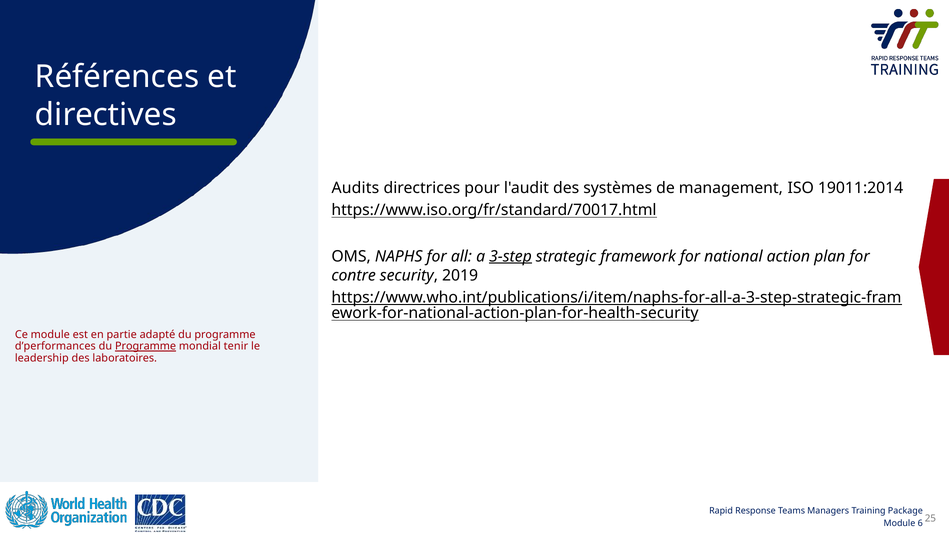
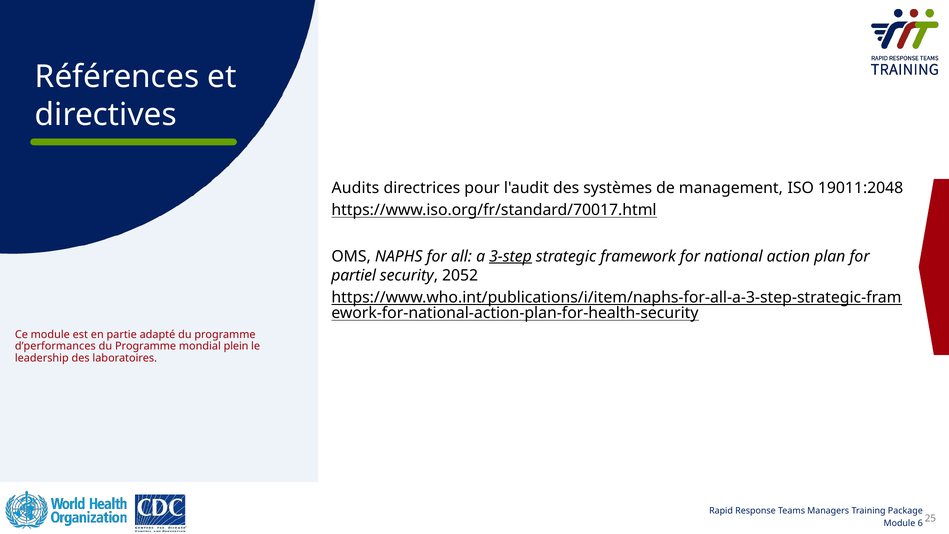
19011:2014: 19011:2014 -> 19011:2048
contre: contre -> partiel
2019: 2019 -> 2052
Programme at (146, 346) underline: present -> none
tenir: tenir -> plein
